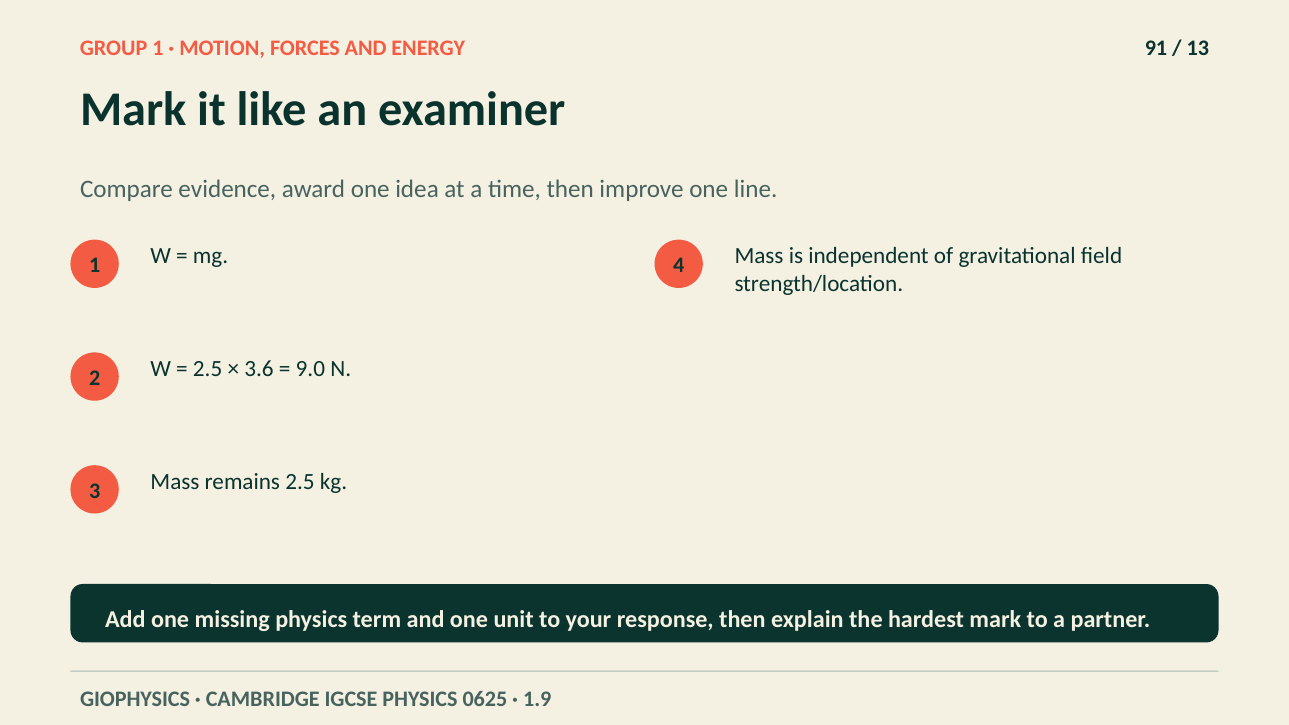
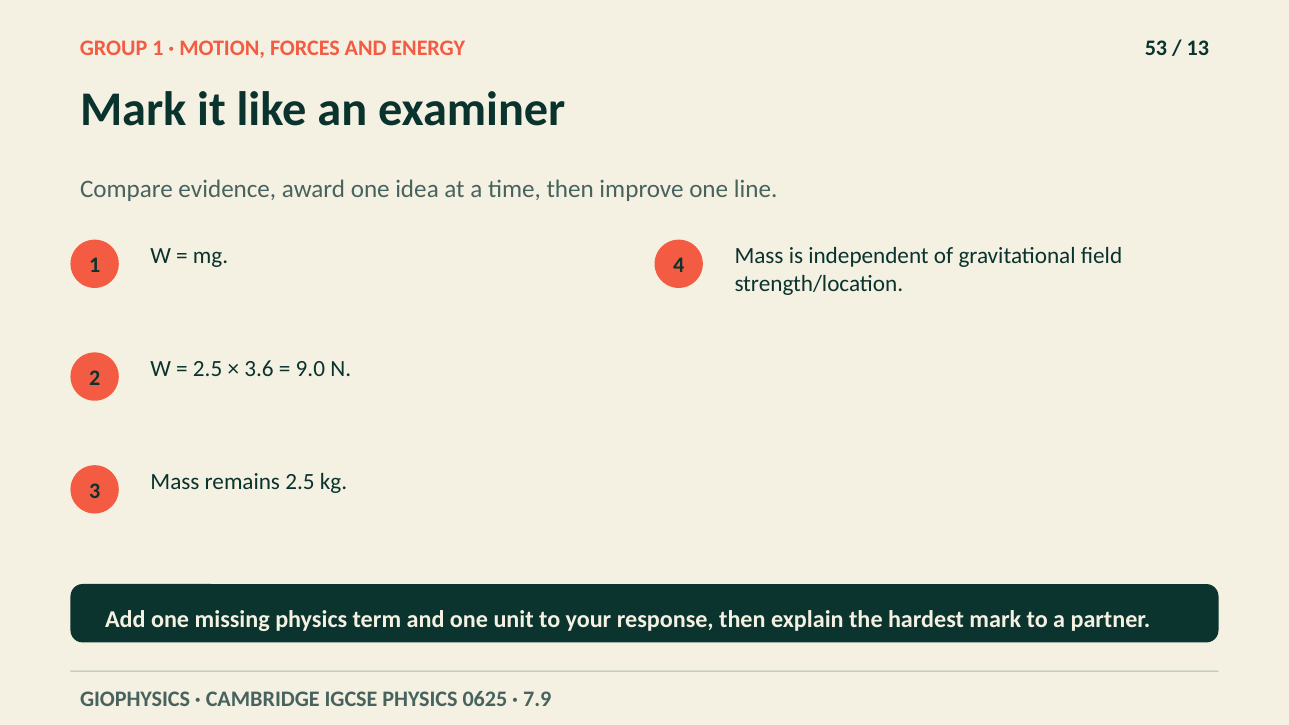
91: 91 -> 53
1.9: 1.9 -> 7.9
